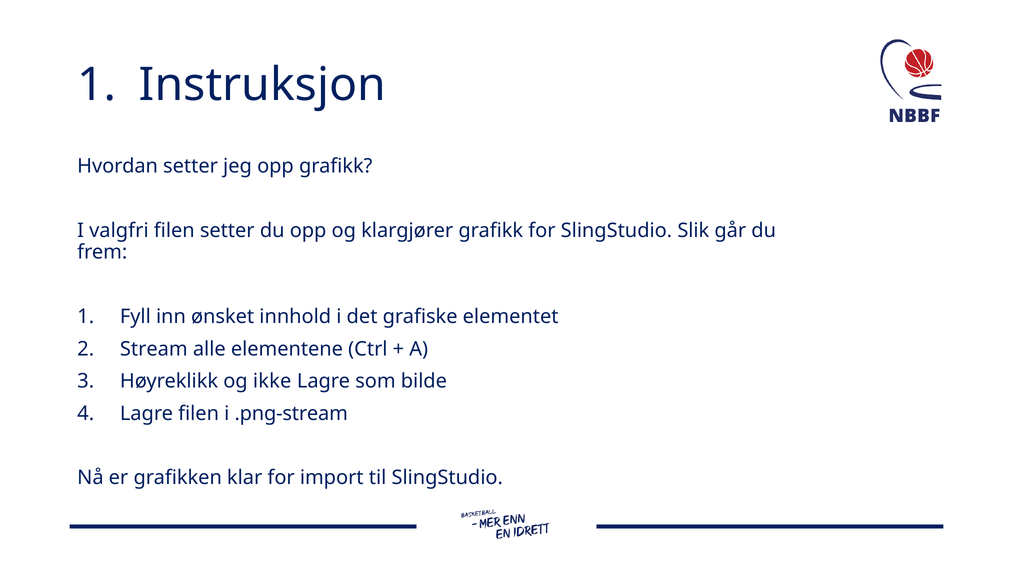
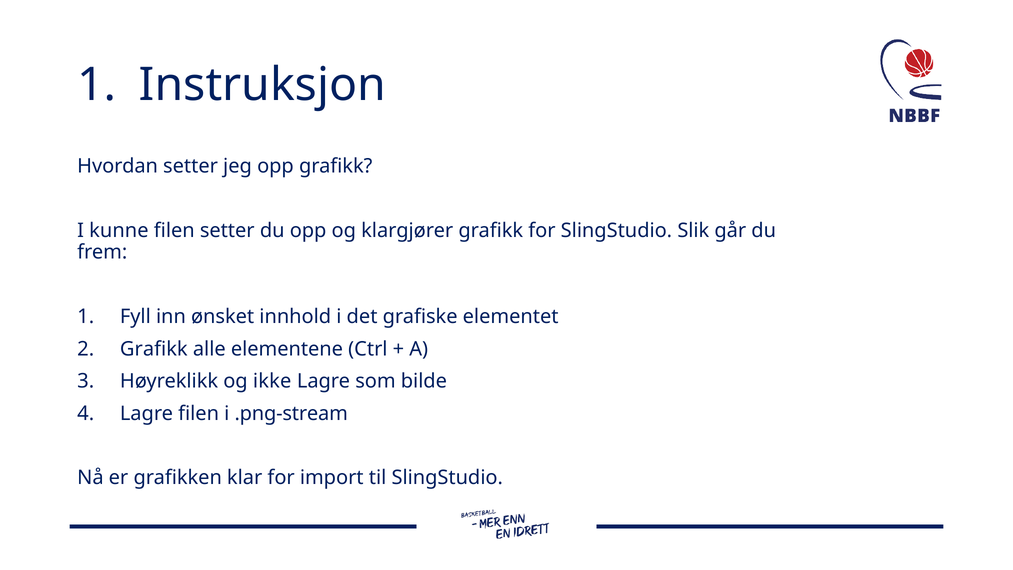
valgfri: valgfri -> kunne
Stream at (154, 349): Stream -> Grafikk
